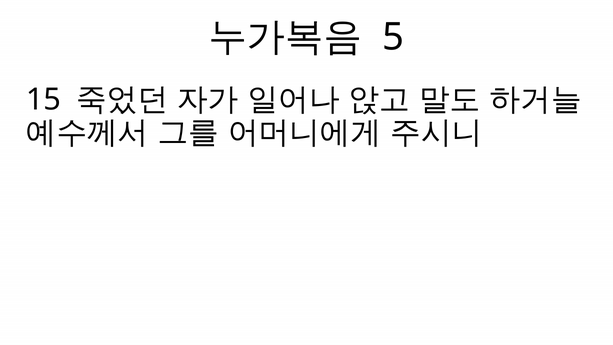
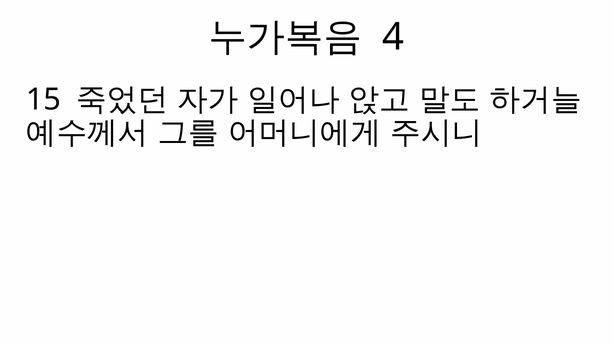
5: 5 -> 4
